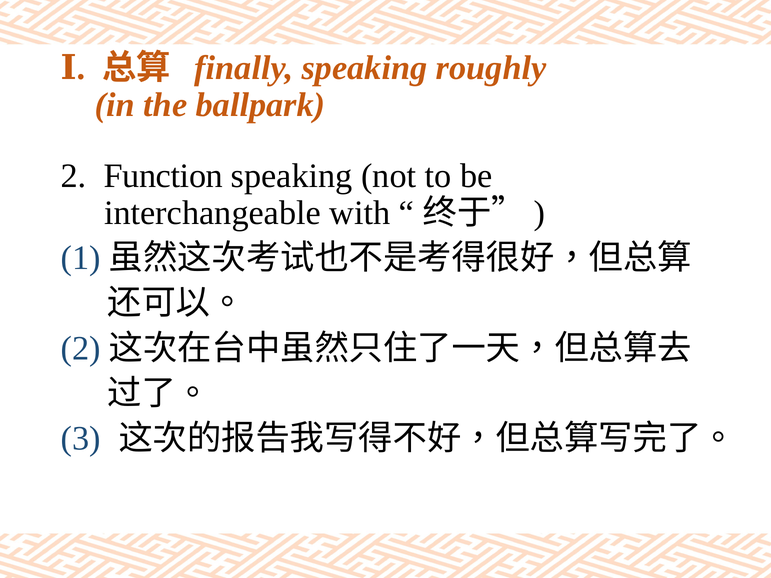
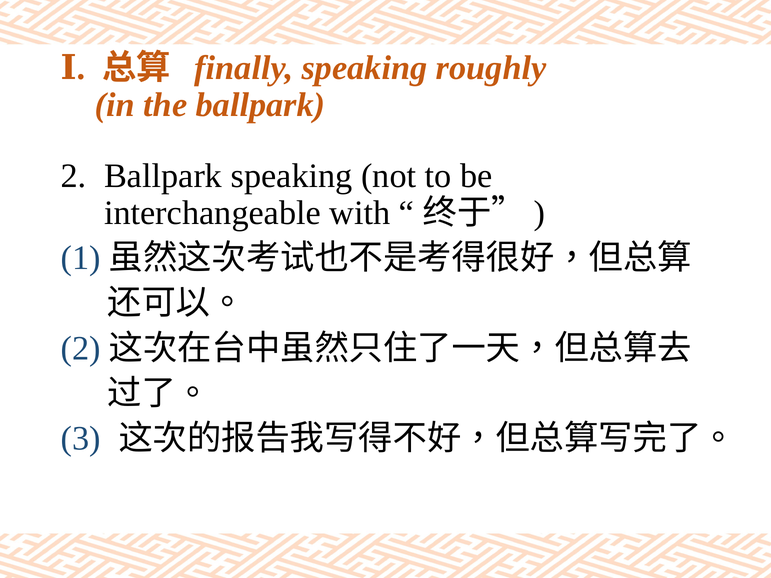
Function at (163, 176): Function -> Ballpark
